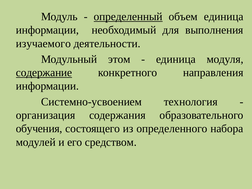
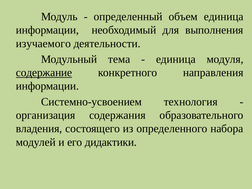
определенный underline: present -> none
этом: этом -> тема
обучения: обучения -> владения
средством: средством -> дидактики
